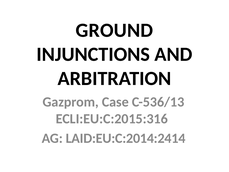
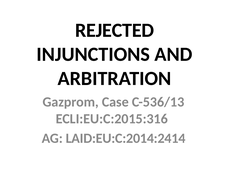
GROUND: GROUND -> REJECTED
